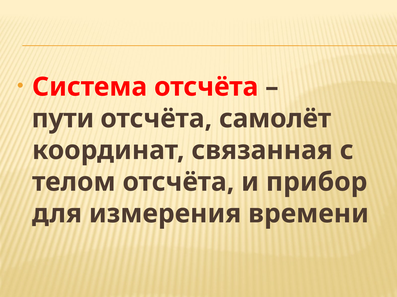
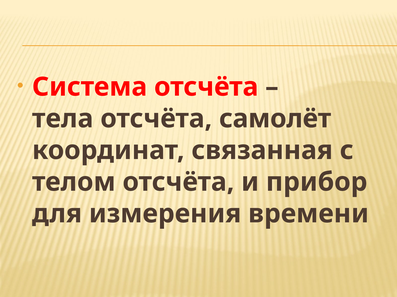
пути: пути -> тела
